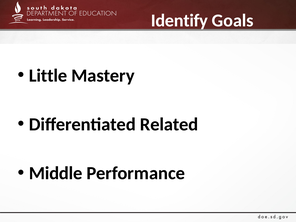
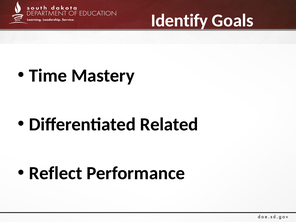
Little: Little -> Time
Middle: Middle -> Reflect
